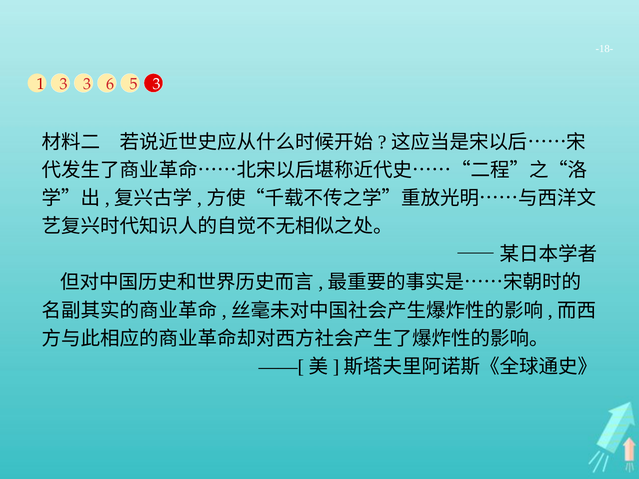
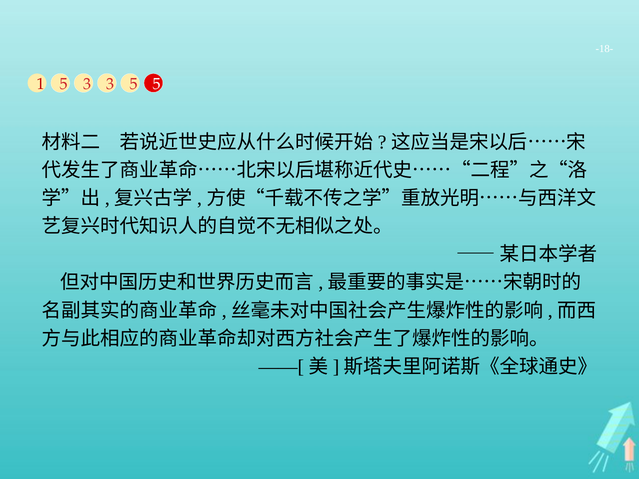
1 3: 3 -> 5
3 6: 6 -> 3
5 3: 3 -> 5
